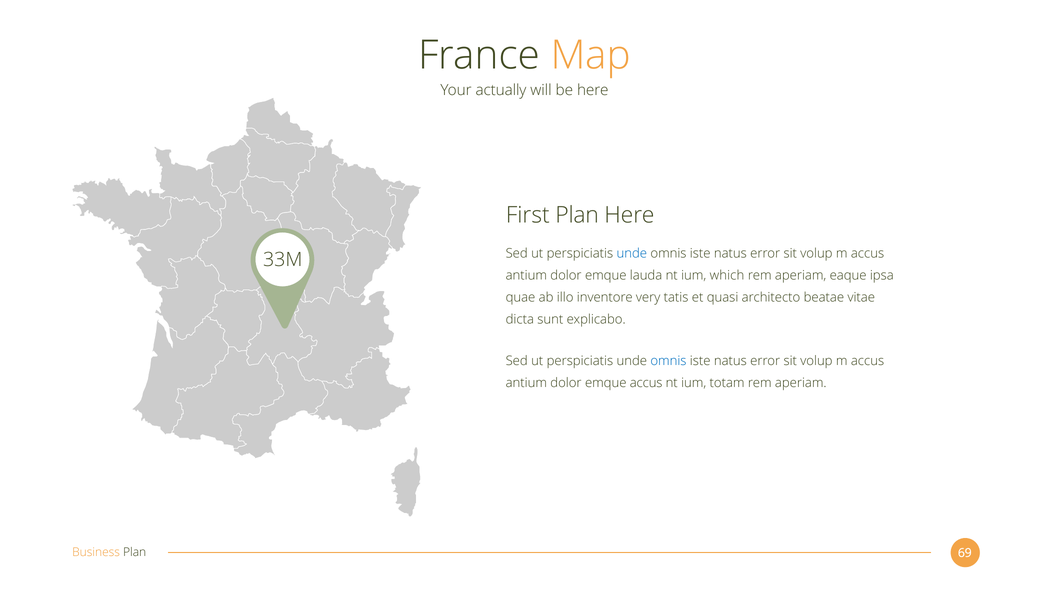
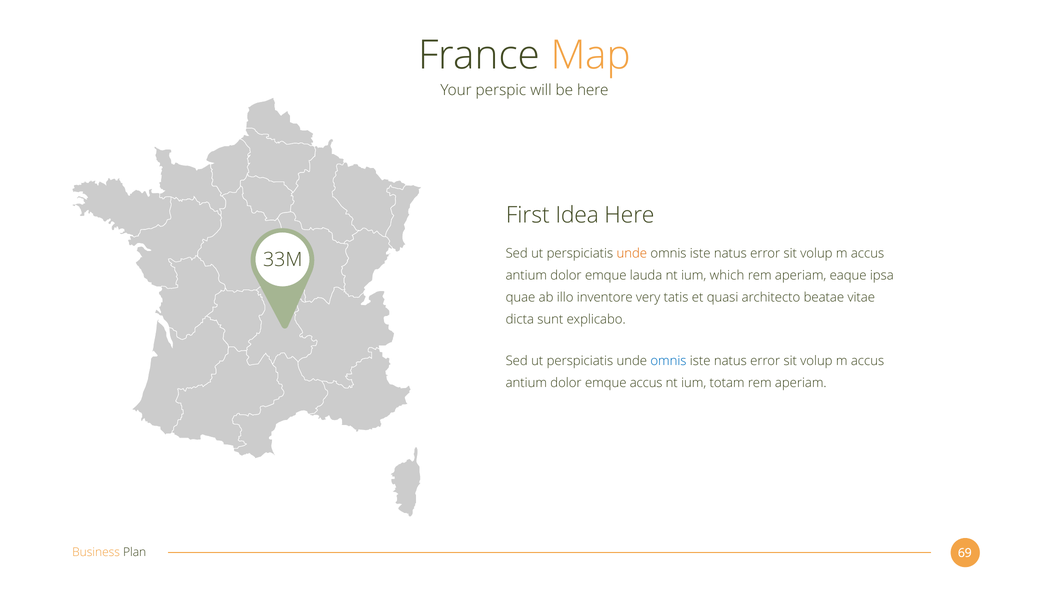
actually: actually -> perspic
First Plan: Plan -> Idea
unde at (632, 253) colour: blue -> orange
